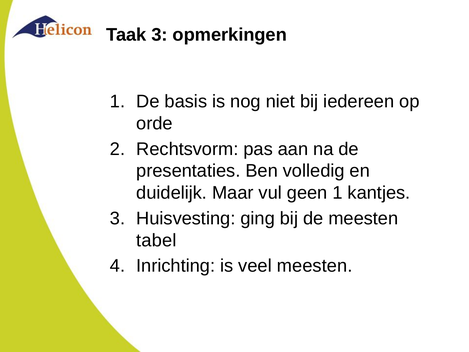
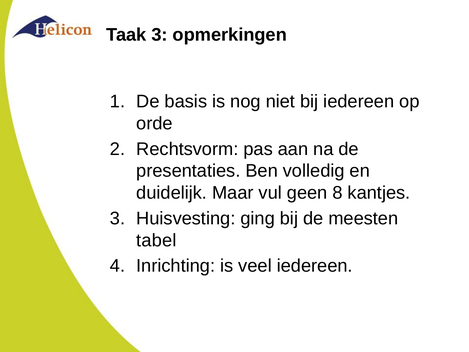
geen 1: 1 -> 8
veel meesten: meesten -> iedereen
